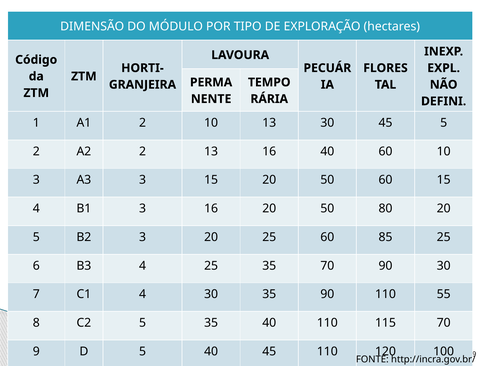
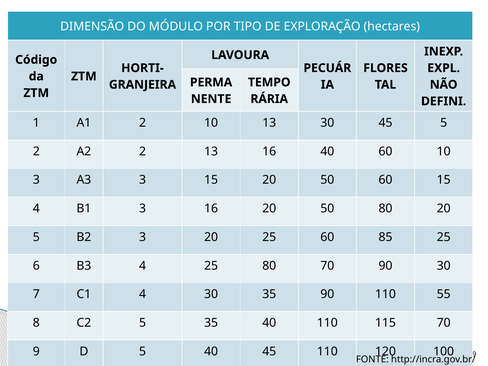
25 35: 35 -> 80
